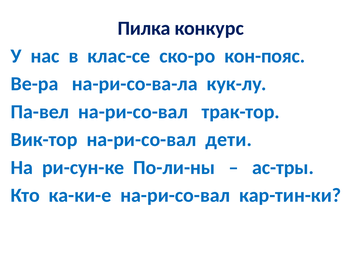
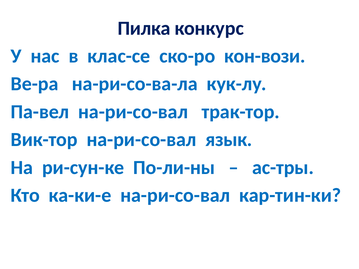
кон-пояс: кон-пояс -> кон-вози
дети: дети -> язык
